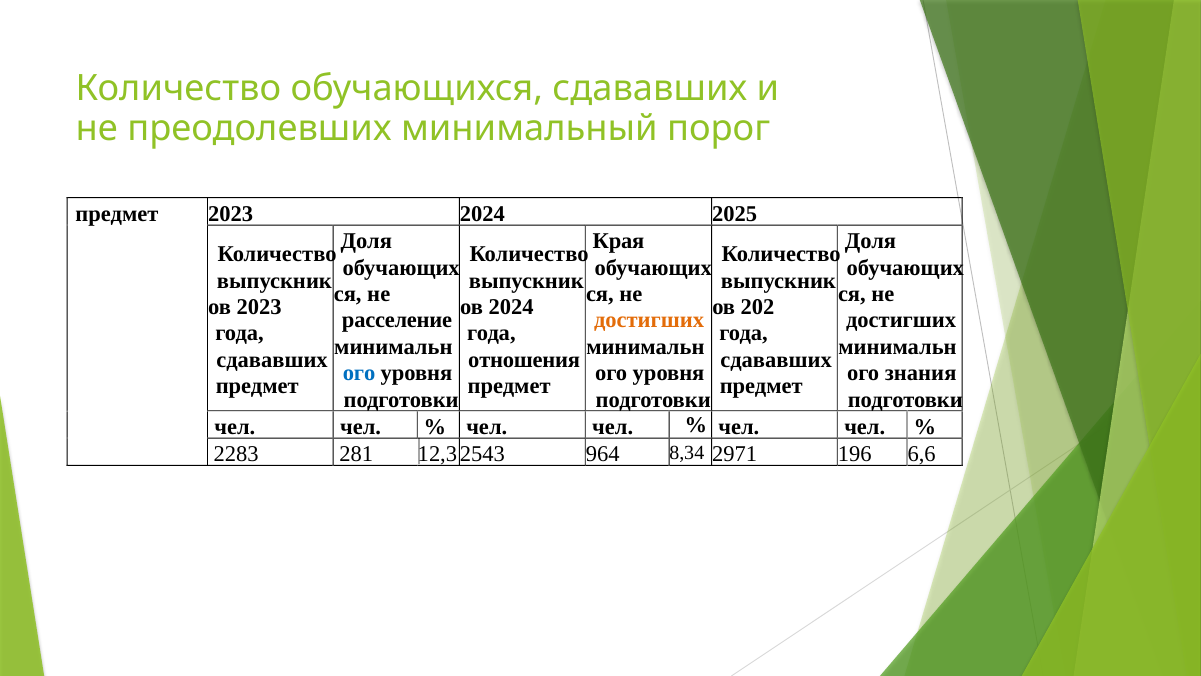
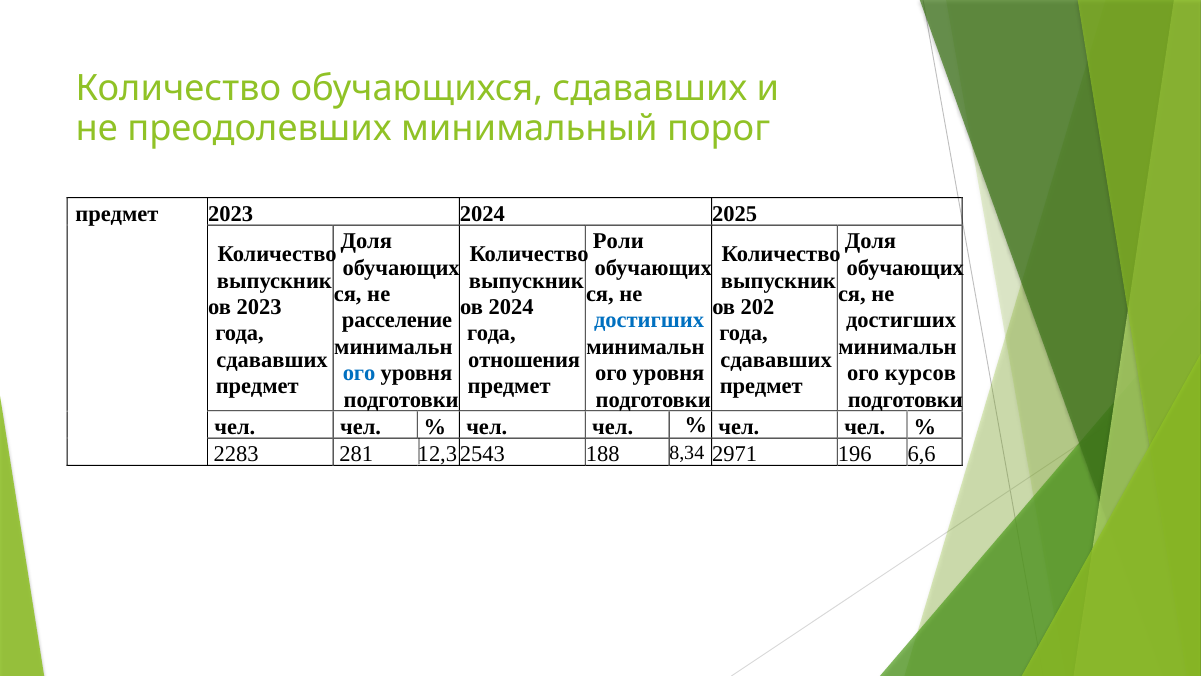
Края: Края -> Роли
достигших at (649, 320) colour: orange -> blue
знания: знания -> курсов
964: 964 -> 188
